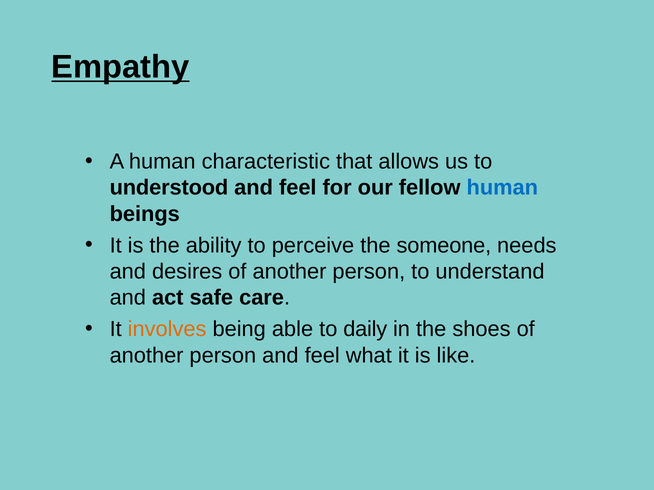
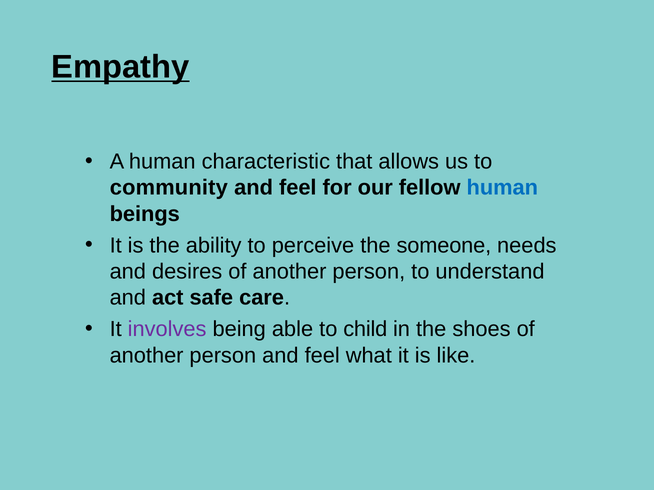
understood: understood -> community
involves colour: orange -> purple
daily: daily -> child
